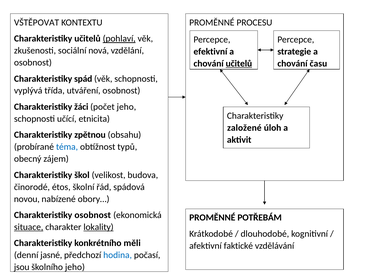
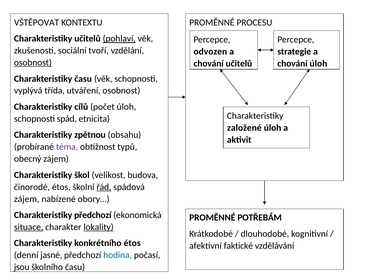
nová: nová -> tvoří
efektivní: efektivní -> odvozen
osobnost at (33, 63) underline: none -> present
učitelů at (239, 64) underline: present -> none
chování času: času -> úloh
Charakteristiky spád: spád -> času
žáci: žáci -> cílů
počet jeho: jeho -> úloh
učící: učící -> spád
téma colour: blue -> purple
řád underline: none -> present
novou at (27, 199): novou -> zájem
Charakteristiky osobnost: osobnost -> předchozí
konkrétního měli: měli -> étos
školního jeho: jeho -> času
